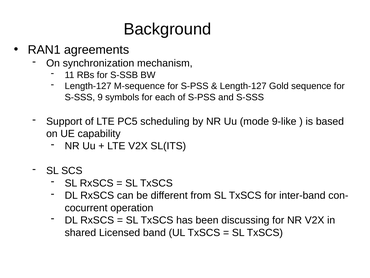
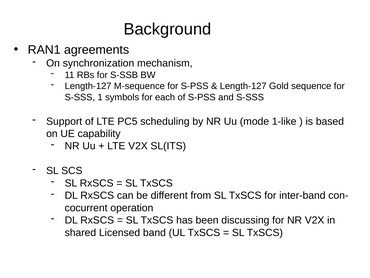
9: 9 -> 1
9-like: 9-like -> 1-like
